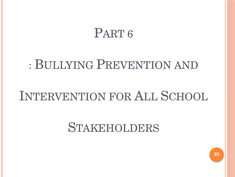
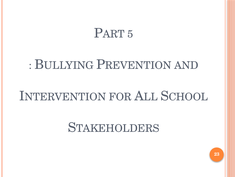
6: 6 -> 5
